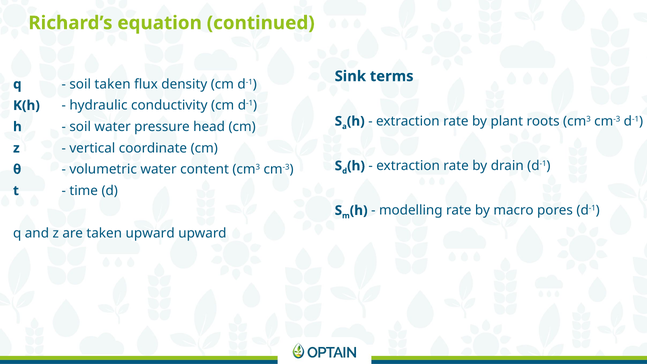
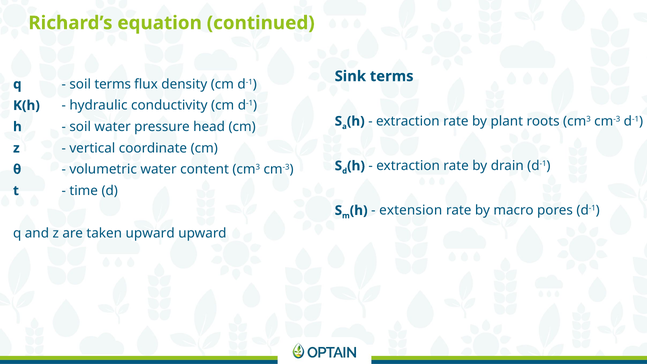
soil taken: taken -> terms
modelling: modelling -> extension
